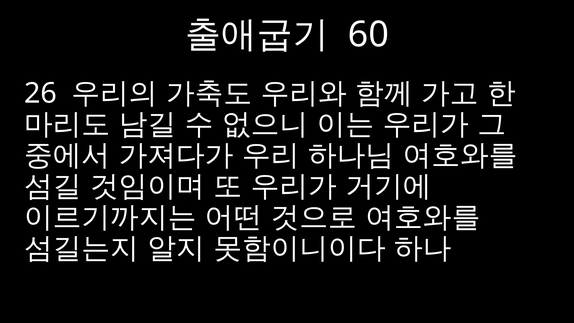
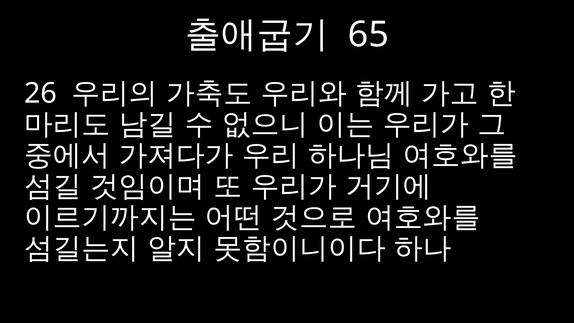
60: 60 -> 65
